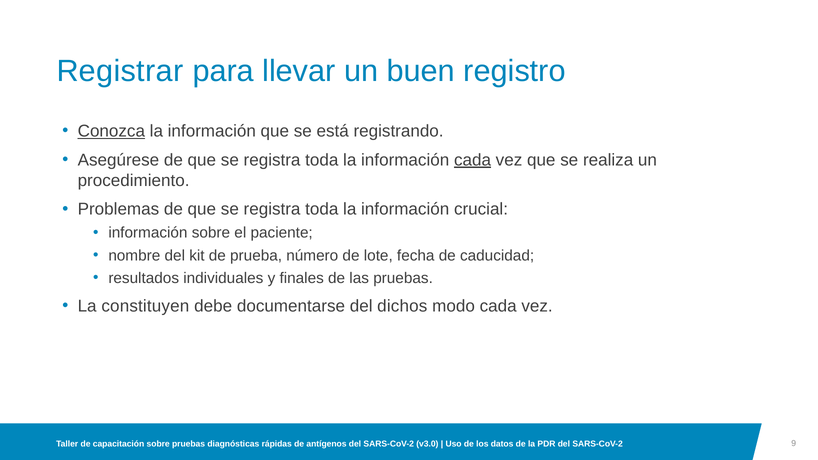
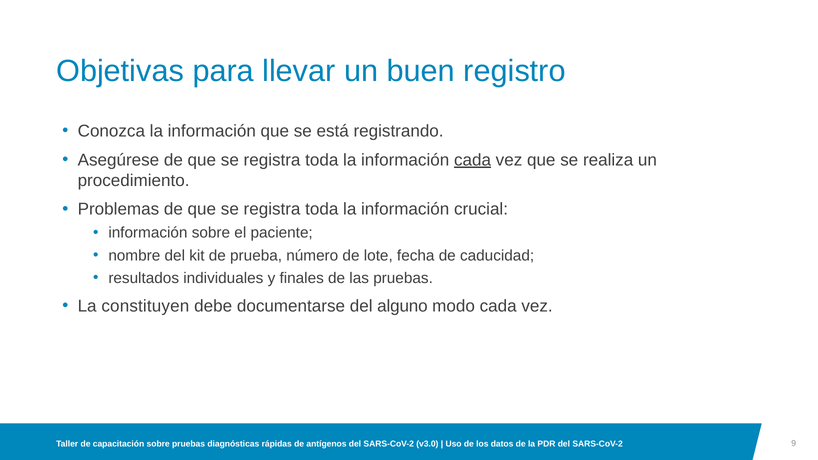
Registrar: Registrar -> Objetivas
Conozca underline: present -> none
dichos: dichos -> alguno
